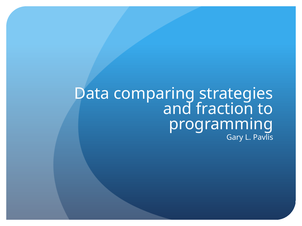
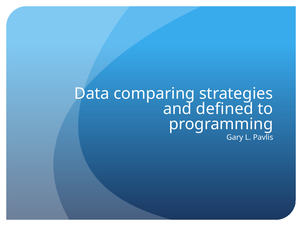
fraction: fraction -> defined
